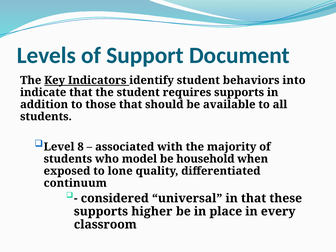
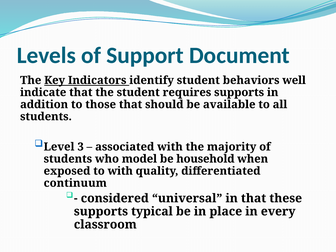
into: into -> well
8: 8 -> 3
to lone: lone -> with
higher: higher -> typical
